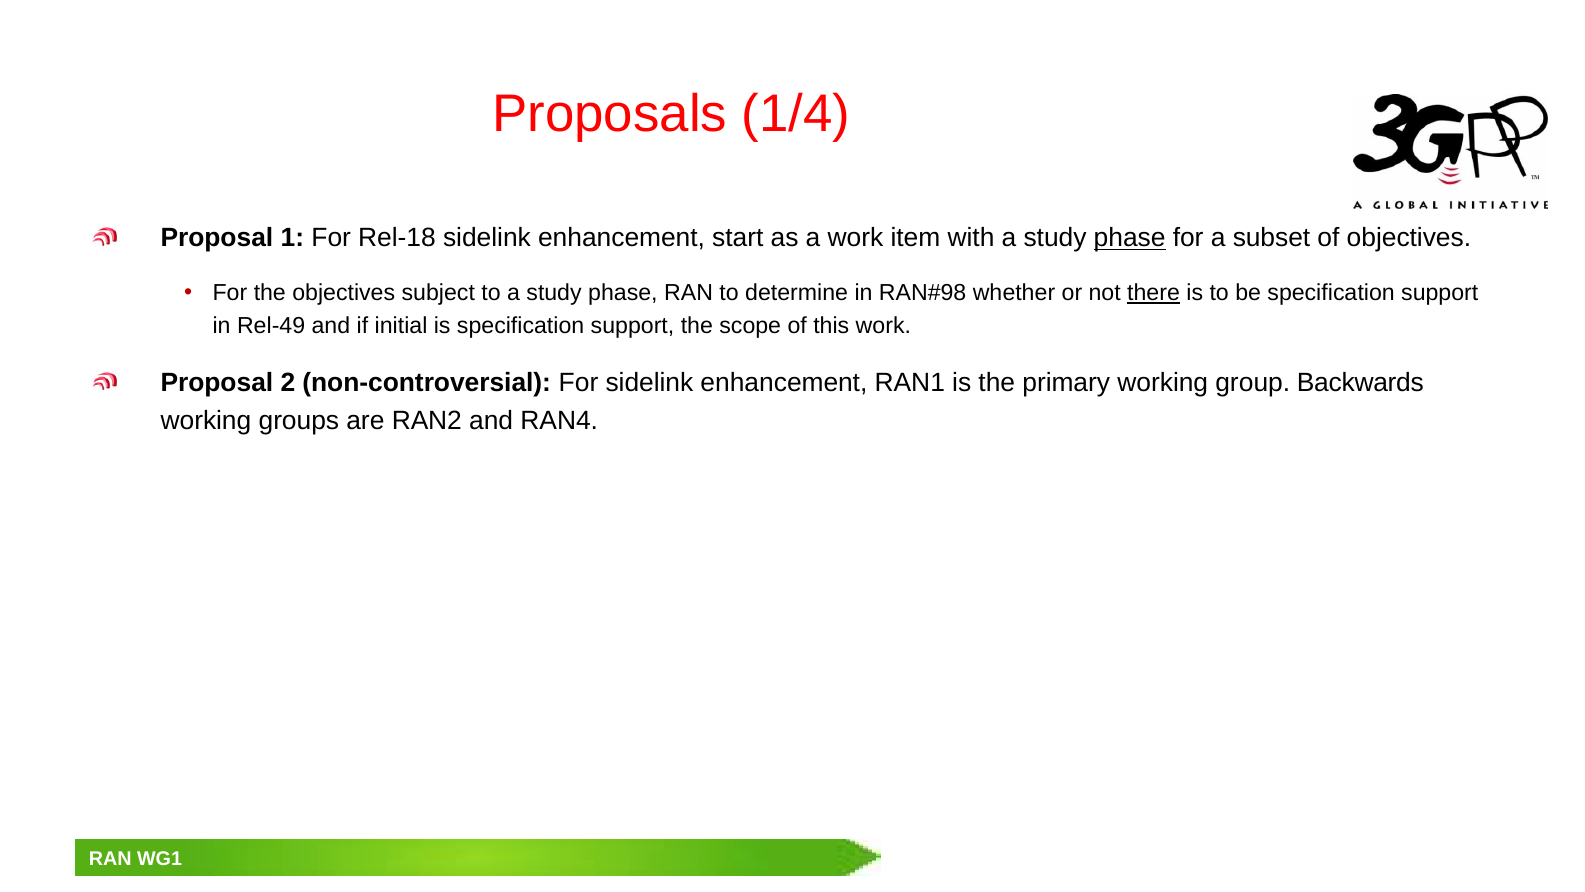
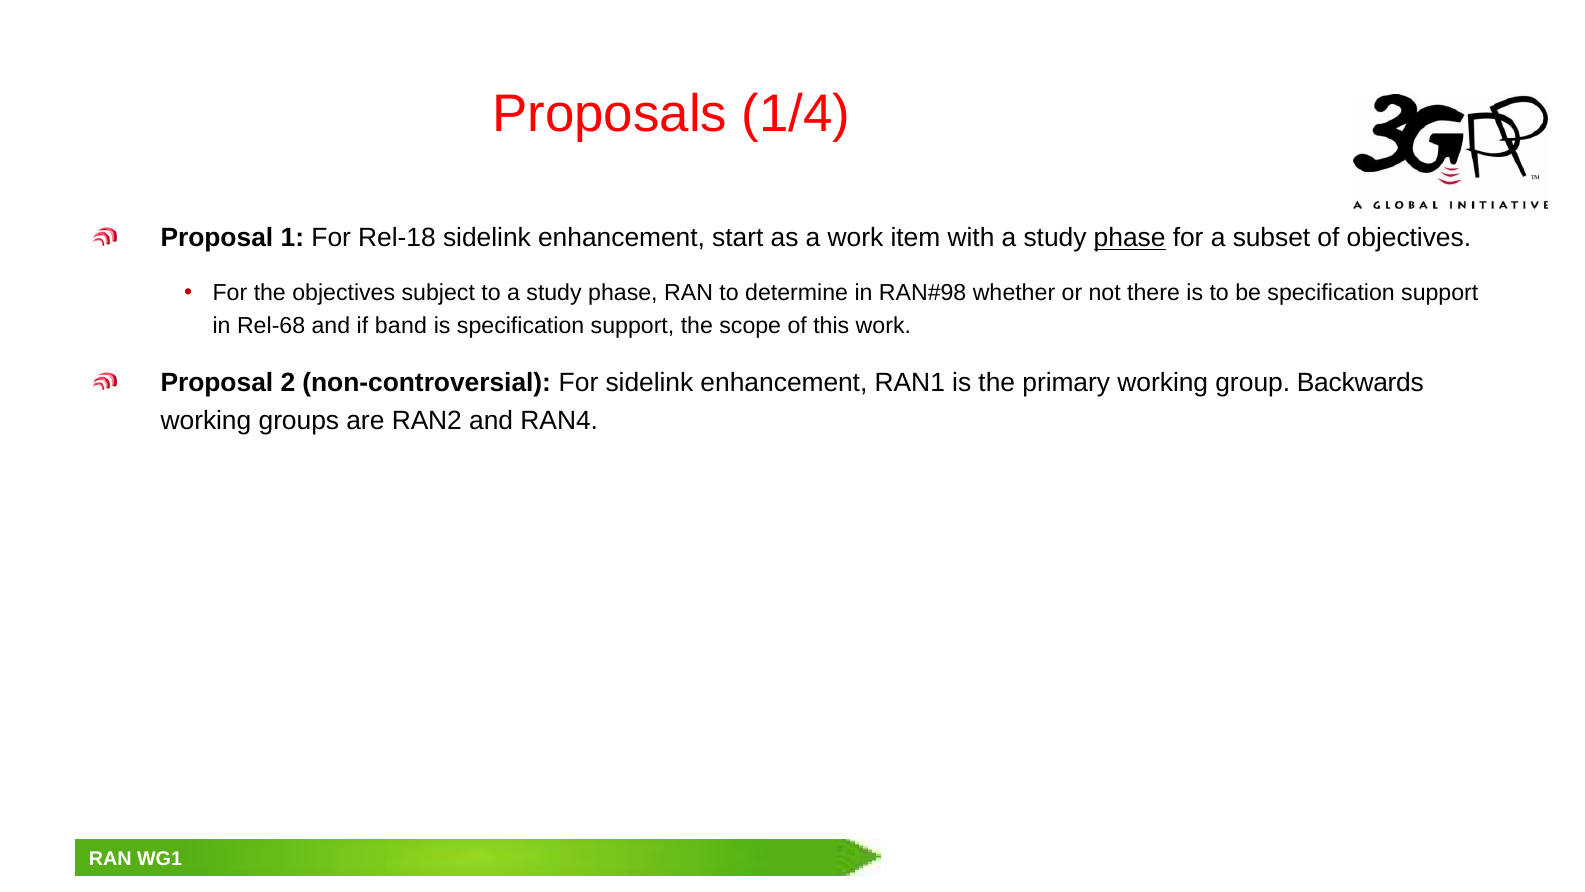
there underline: present -> none
Rel-49: Rel-49 -> Rel-68
initial: initial -> band
